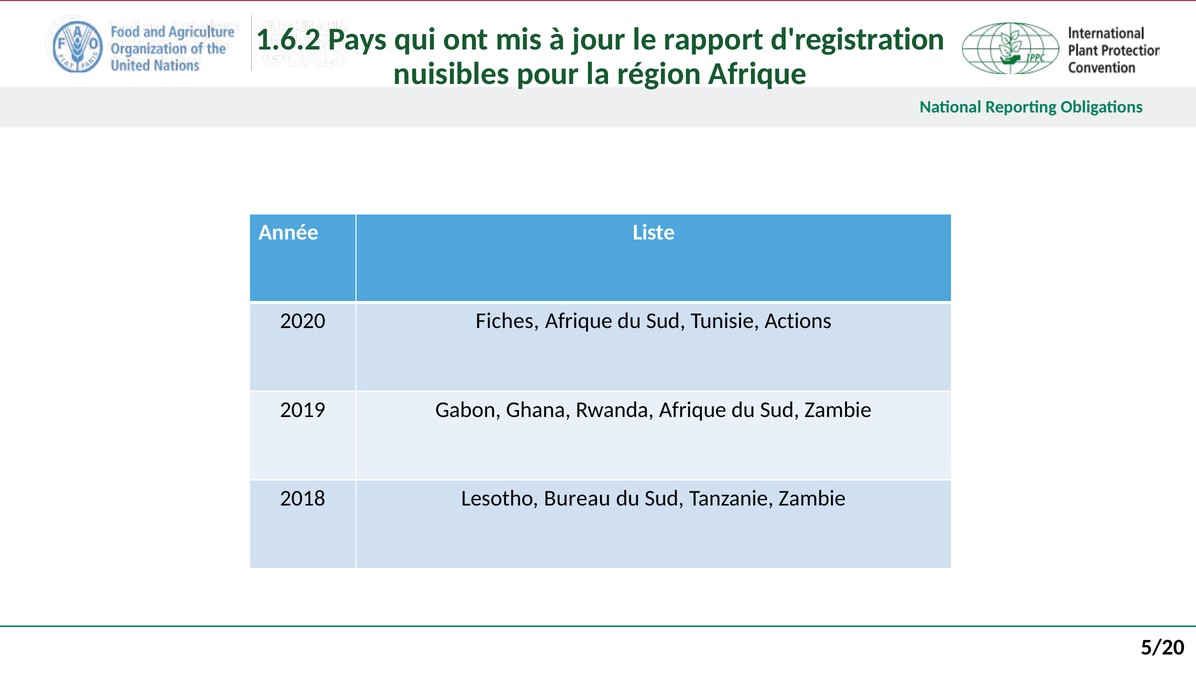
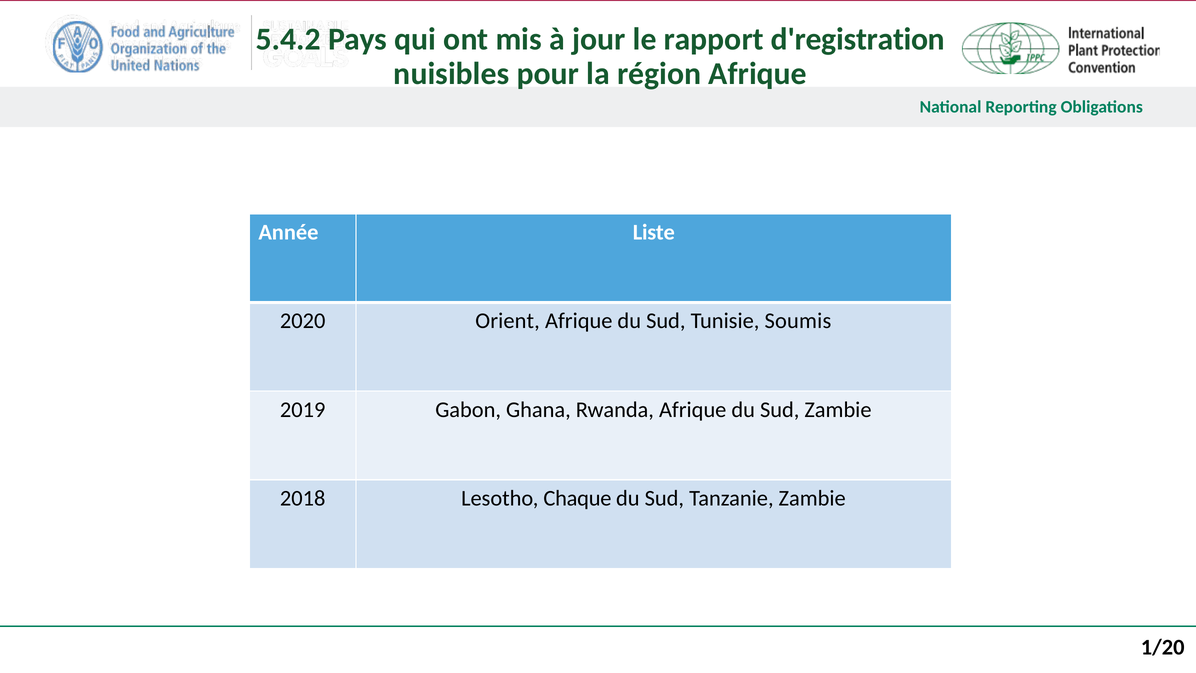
1.6.2: 1.6.2 -> 5.4.2
Fiches: Fiches -> Orient
Actions: Actions -> Soumis
Bureau: Bureau -> Chaque
5/20: 5/20 -> 1/20
